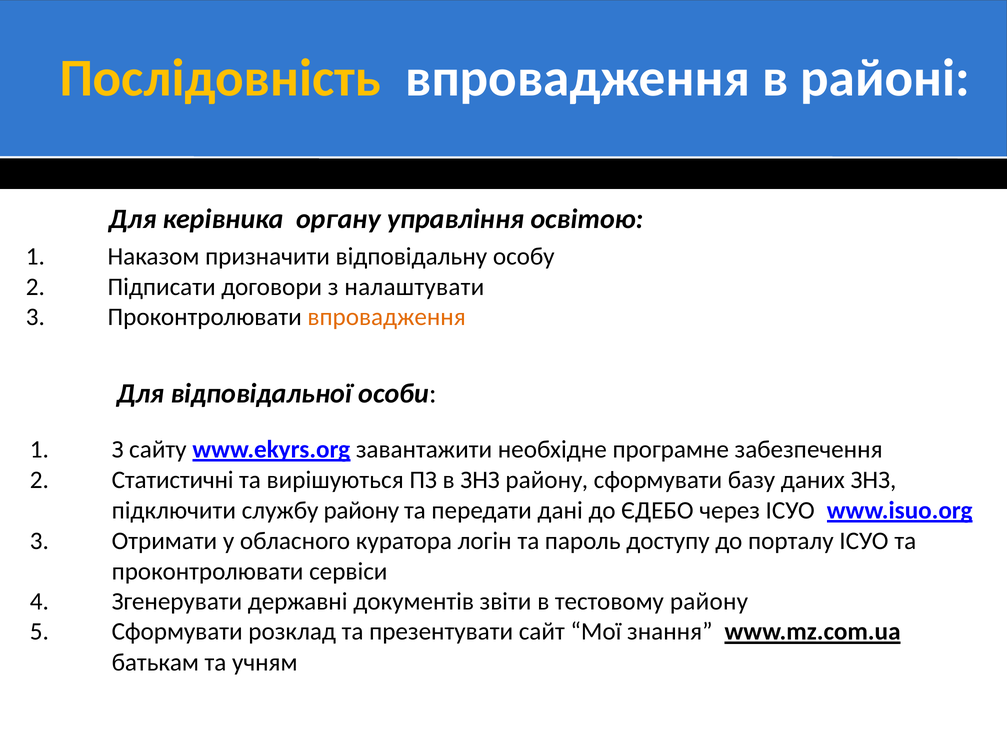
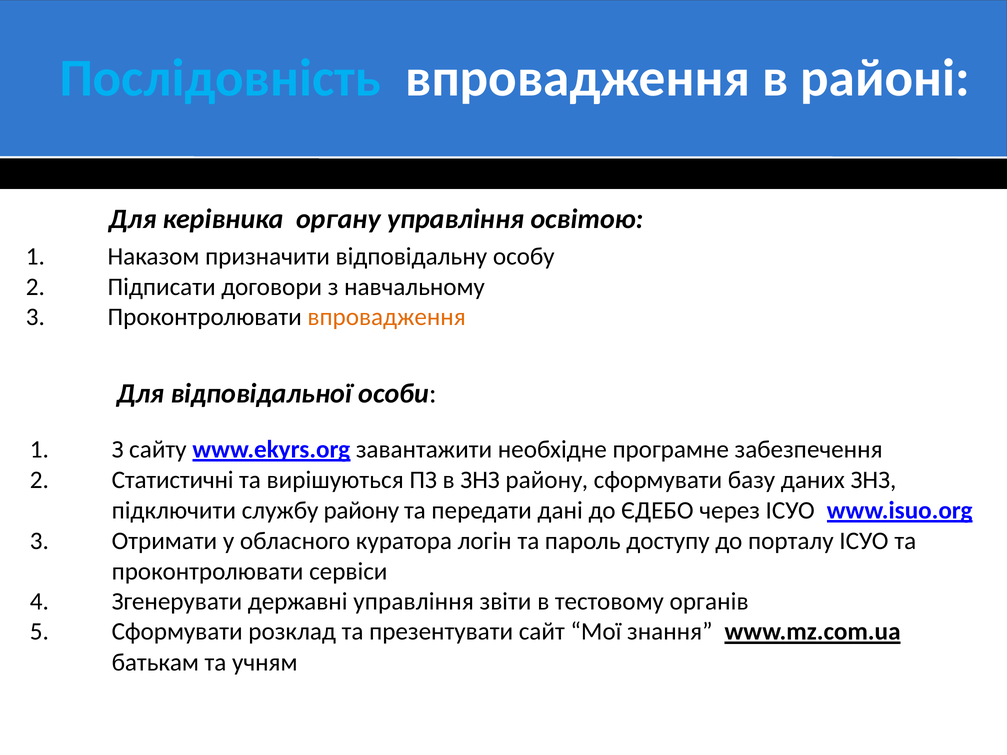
Послідовність colour: yellow -> light blue
налаштувати: налаштувати -> навчальному
державні документів: документів -> управління
тестовому району: району -> органів
